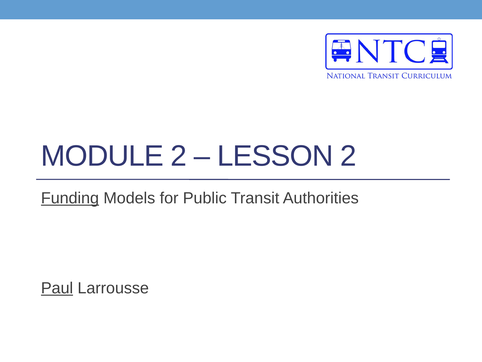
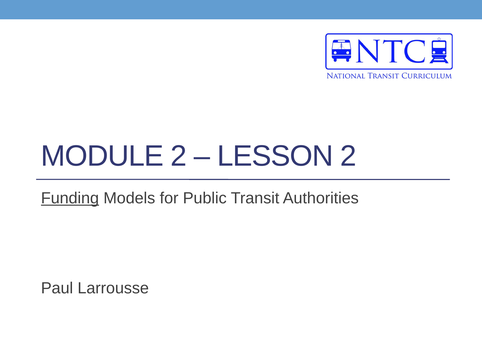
Paul underline: present -> none
